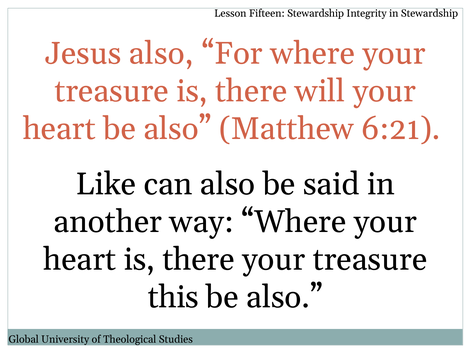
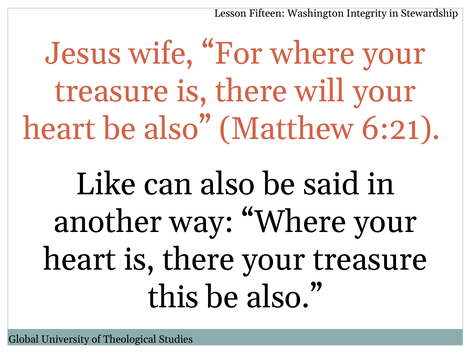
Fifteen Stewardship: Stewardship -> Washington
Jesus also: also -> wife
